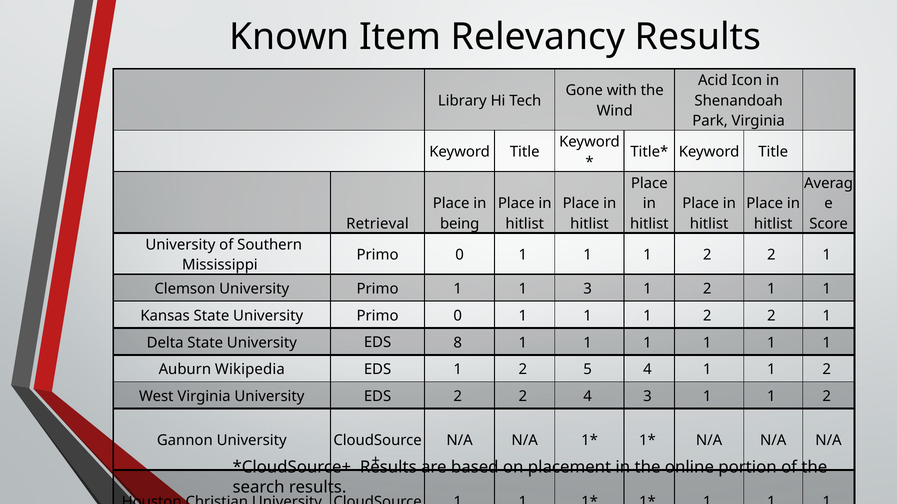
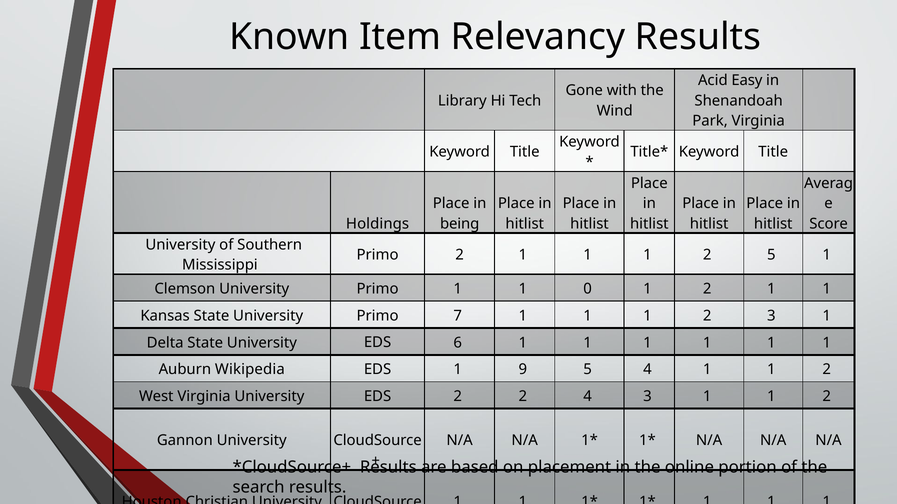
Icon: Icon -> Easy
Retrieval: Retrieval -> Holdings
0 at (460, 255): 0 -> 2
2 at (771, 255): 2 -> 5
1 3: 3 -> 0
University Primo 0: 0 -> 7
2 at (771, 316): 2 -> 3
8: 8 -> 6
EDS 1 2: 2 -> 9
